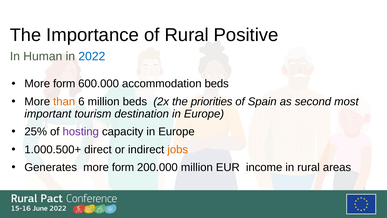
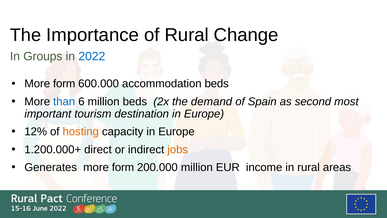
Positive: Positive -> Change
Human: Human -> Groups
than colour: orange -> blue
priorities: priorities -> demand
25%: 25% -> 12%
hosting colour: purple -> orange
1.000.500+: 1.000.500+ -> 1.200.000+
